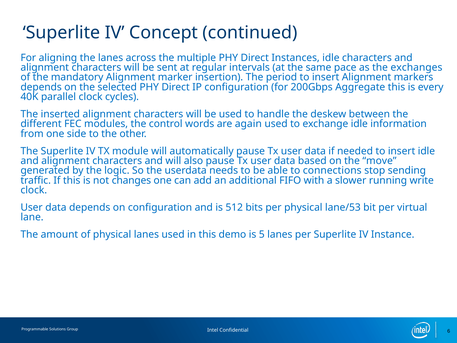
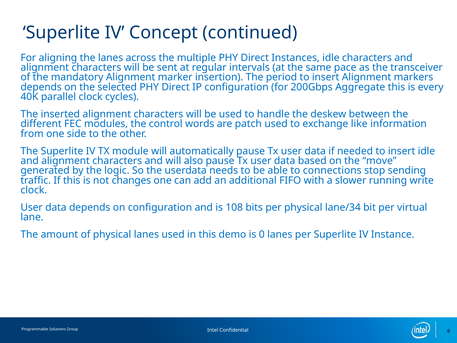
exchanges: exchanges -> transceiver
again: again -> patch
exchange idle: idle -> like
512: 512 -> 108
lane/53: lane/53 -> lane/34
5: 5 -> 0
